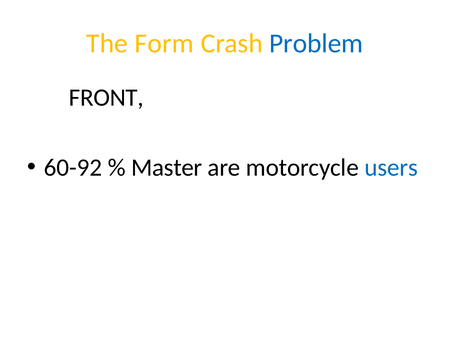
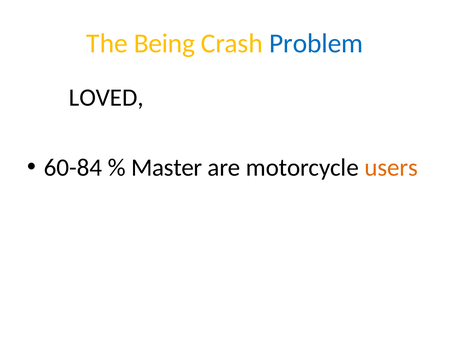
Form: Form -> Being
FRONT: FRONT -> LOVED
60-92: 60-92 -> 60-84
users colour: blue -> orange
